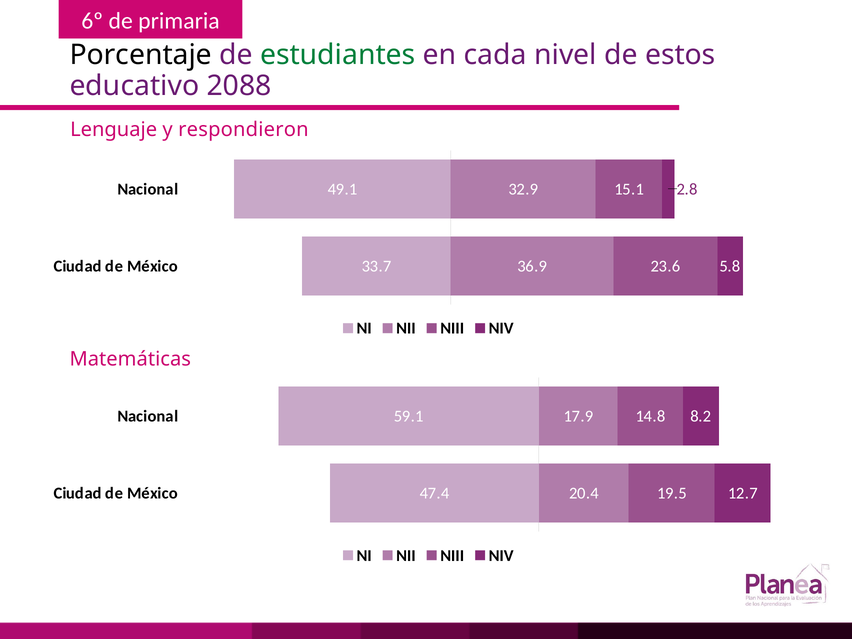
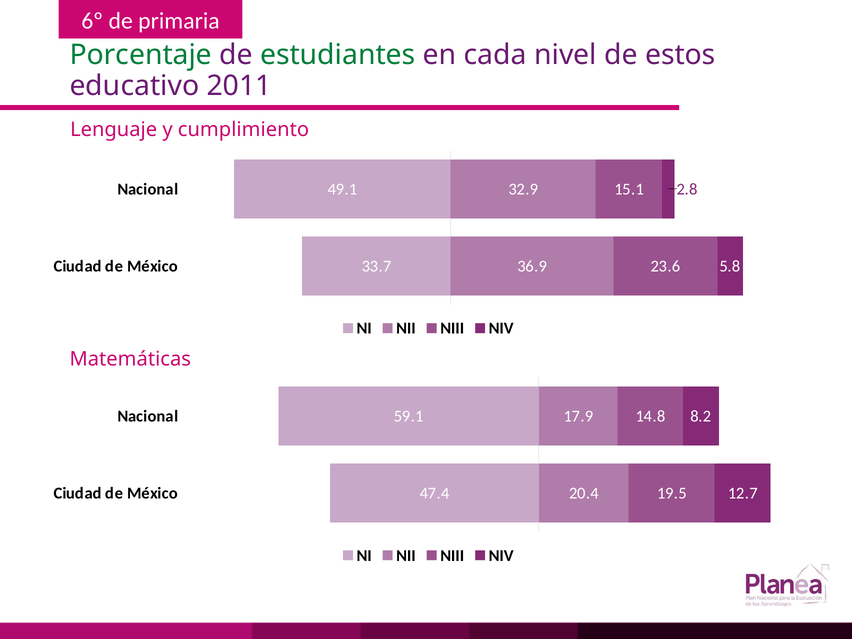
Porcentaje colour: black -> green
2088: 2088 -> 2011
respondieron: respondieron -> cumplimiento
